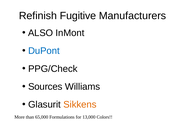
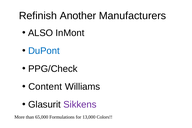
Fugitive: Fugitive -> Another
Sources: Sources -> Content
Sikkens colour: orange -> purple
